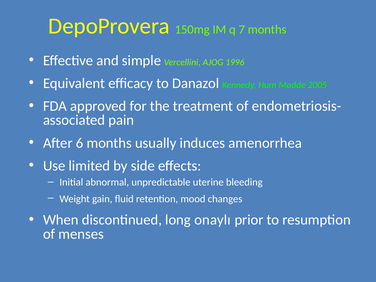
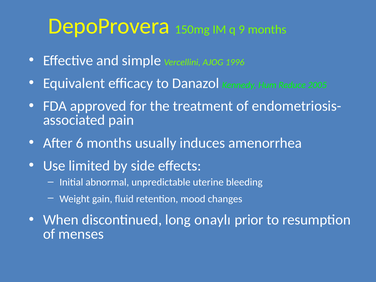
7: 7 -> 9
Madde: Madde -> Reduce
